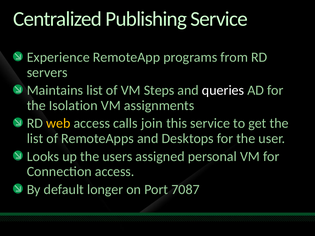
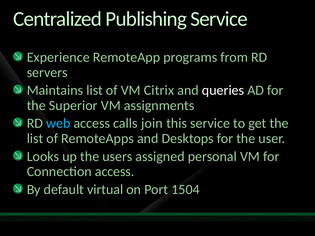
Steps: Steps -> Citrix
Isolation: Isolation -> Superior
web colour: yellow -> light blue
longer: longer -> virtual
7087: 7087 -> 1504
